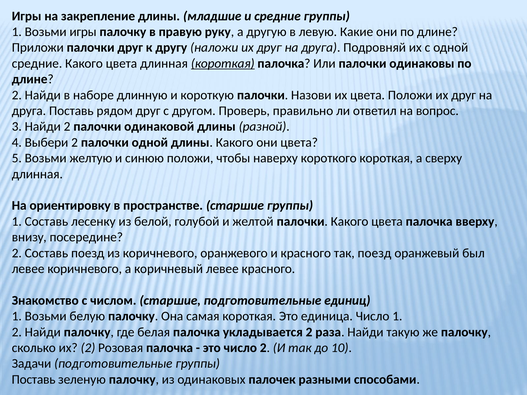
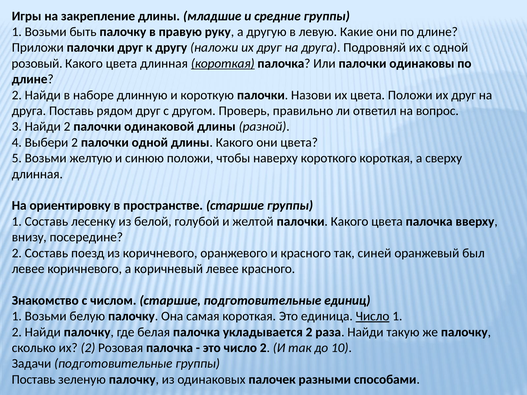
Возьми игры: игры -> быть
средние at (37, 63): средние -> розовый
так поезд: поезд -> синей
Число at (373, 316) underline: none -> present
